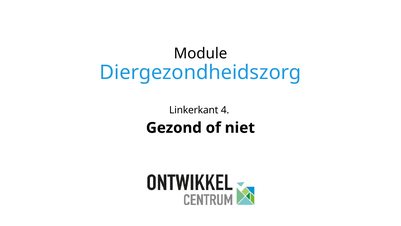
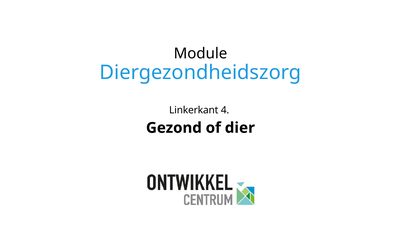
niet: niet -> dier
